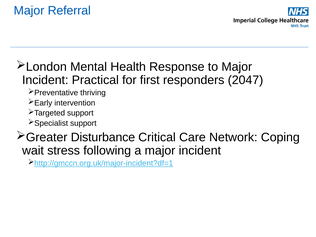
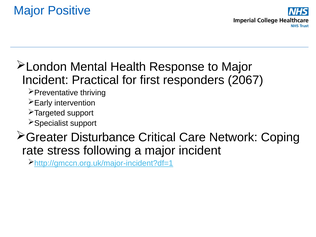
Referral: Referral -> Positive
2047: 2047 -> 2067
wait: wait -> rate
